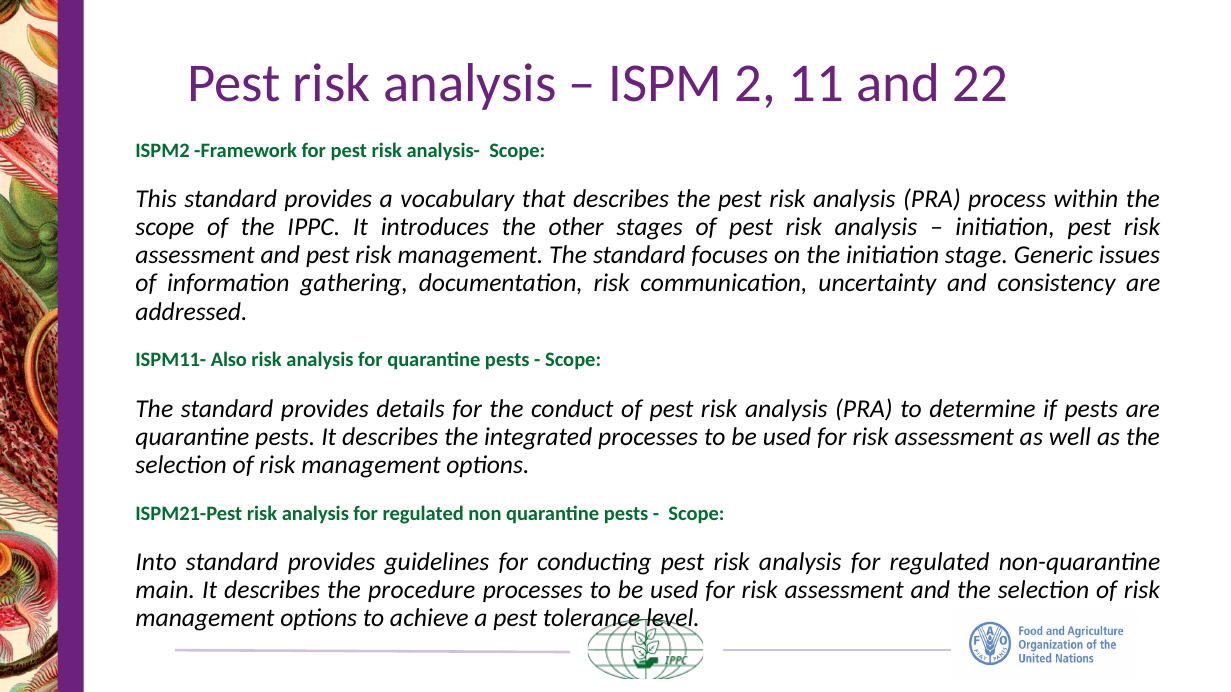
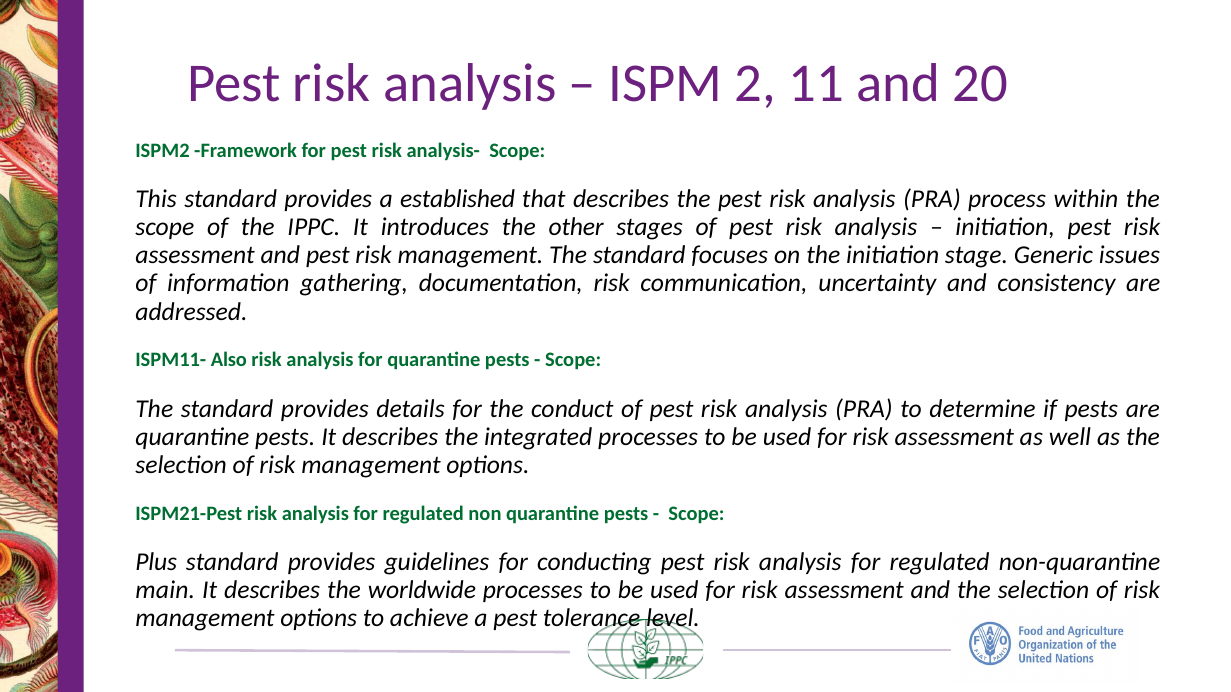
22: 22 -> 20
vocabulary: vocabulary -> established
Into: Into -> Plus
procedure: procedure -> worldwide
